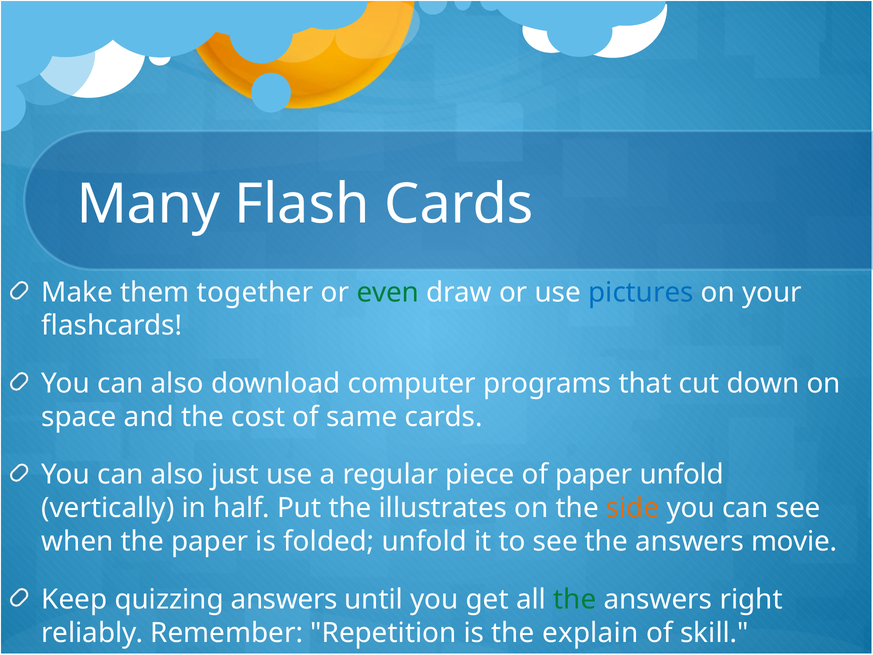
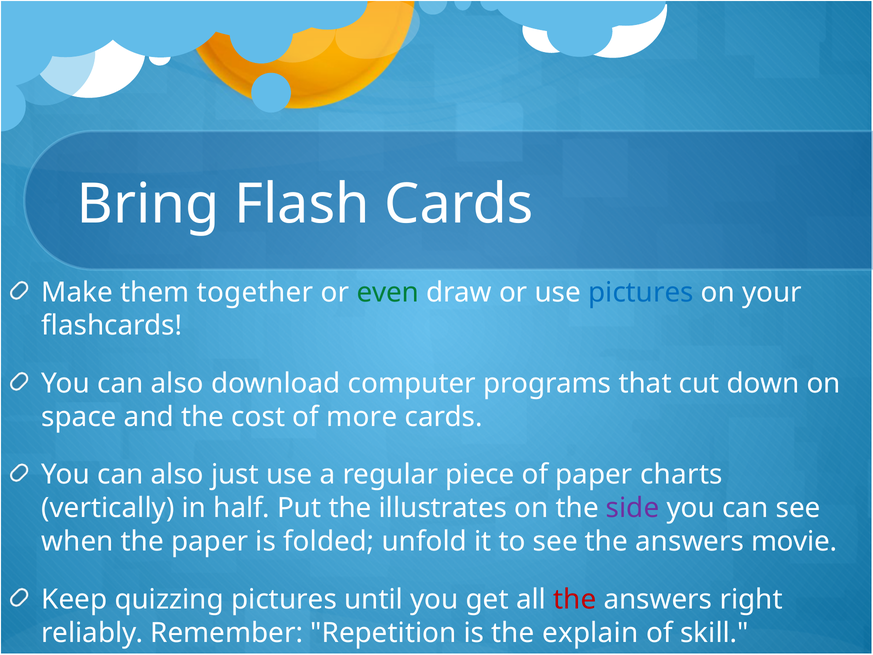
Many: Many -> Bring
same: same -> more
paper unfold: unfold -> charts
side colour: orange -> purple
quizzing answers: answers -> pictures
the at (575, 599) colour: green -> red
